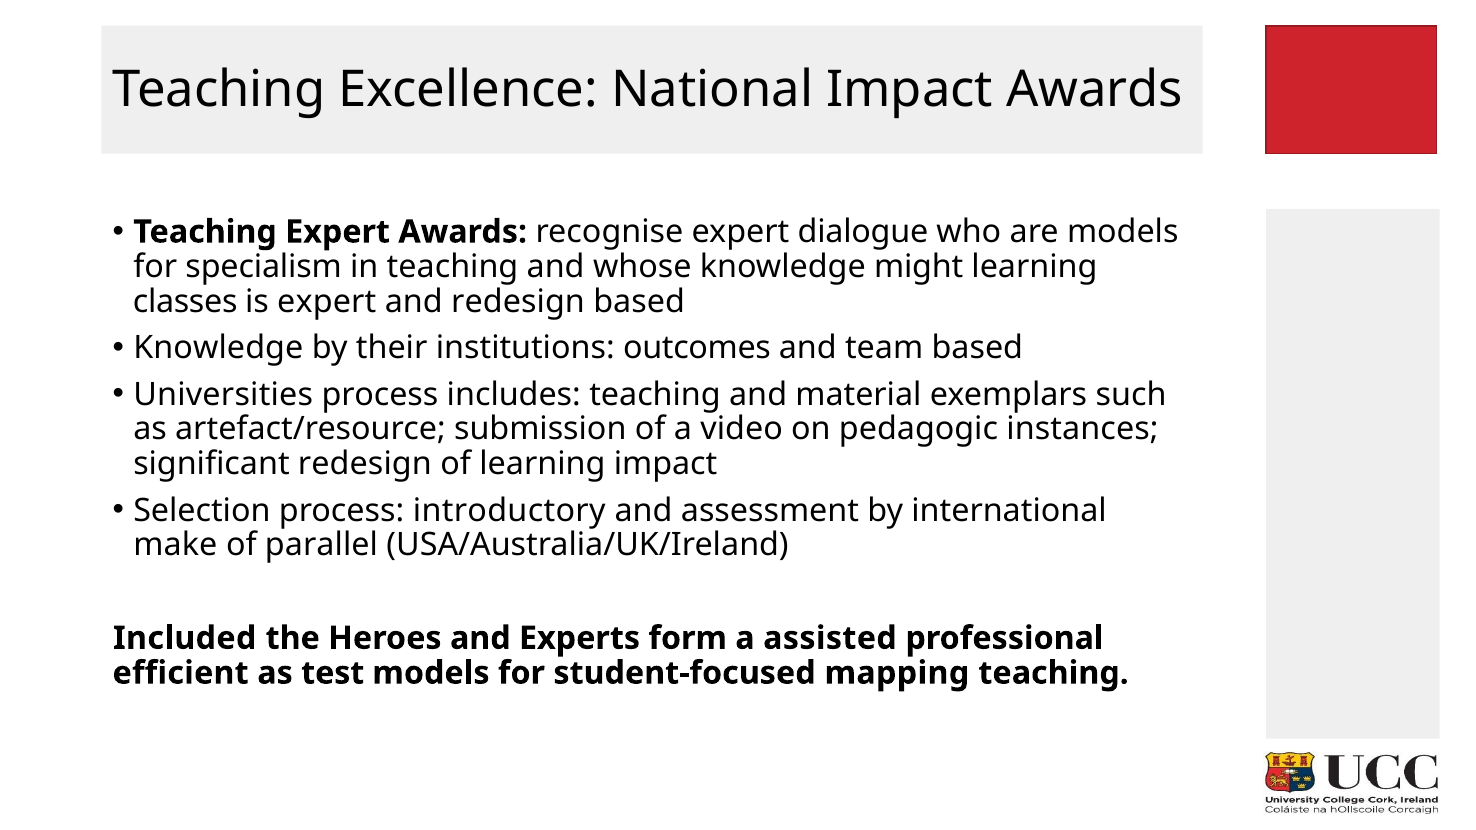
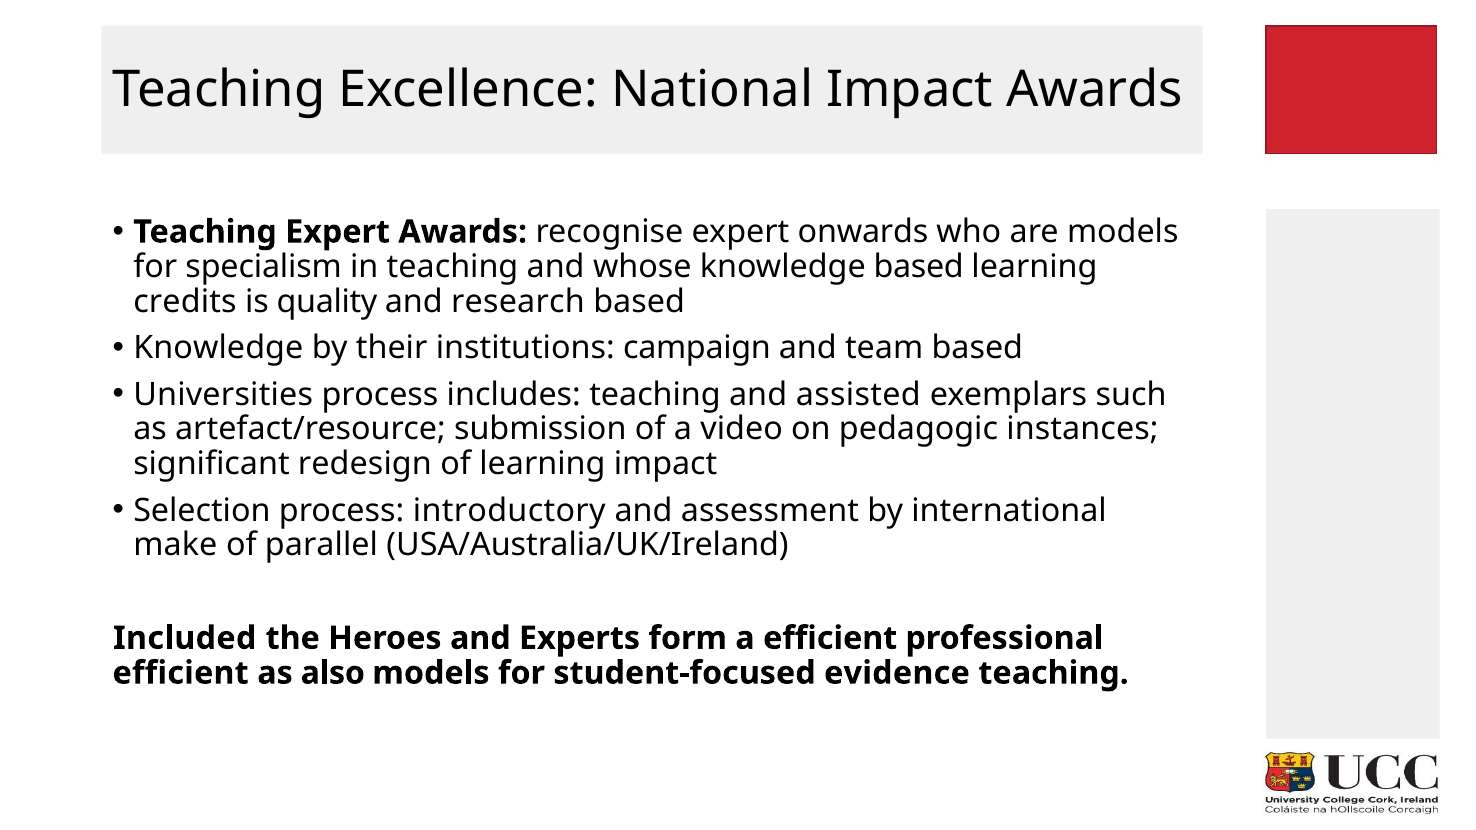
dialogue: dialogue -> onwards
knowledge might: might -> based
classes: classes -> credits
is expert: expert -> quality
and redesign: redesign -> research
outcomes: outcomes -> campaign
material: material -> assisted
a assisted: assisted -> efficient
test: test -> also
mapping: mapping -> evidence
